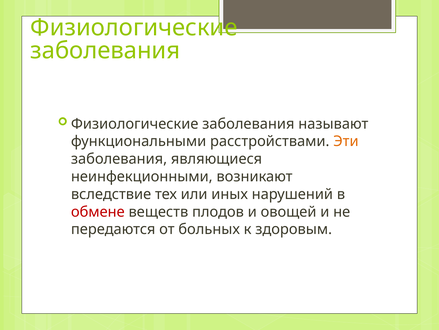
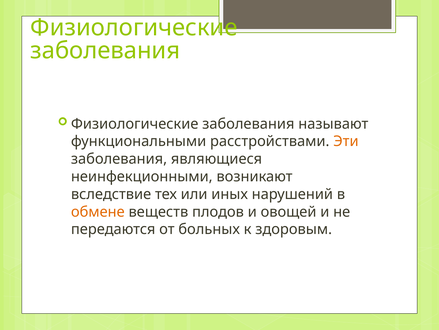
обмене colour: red -> orange
